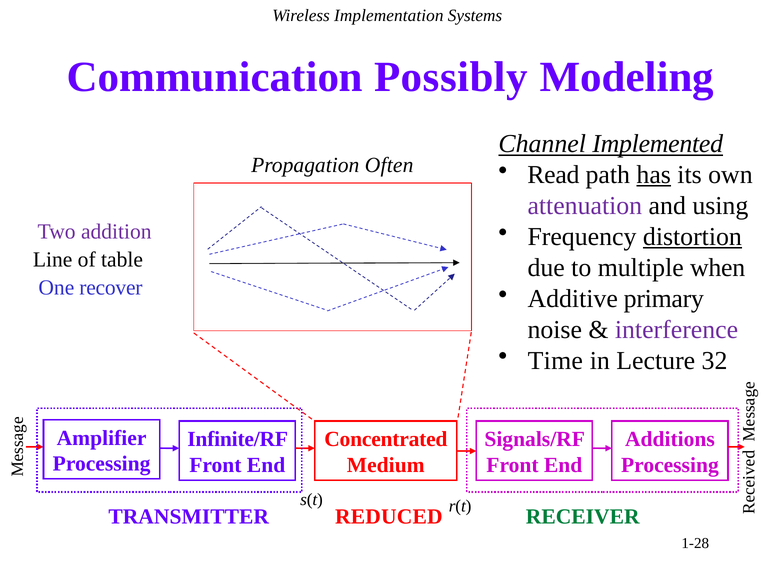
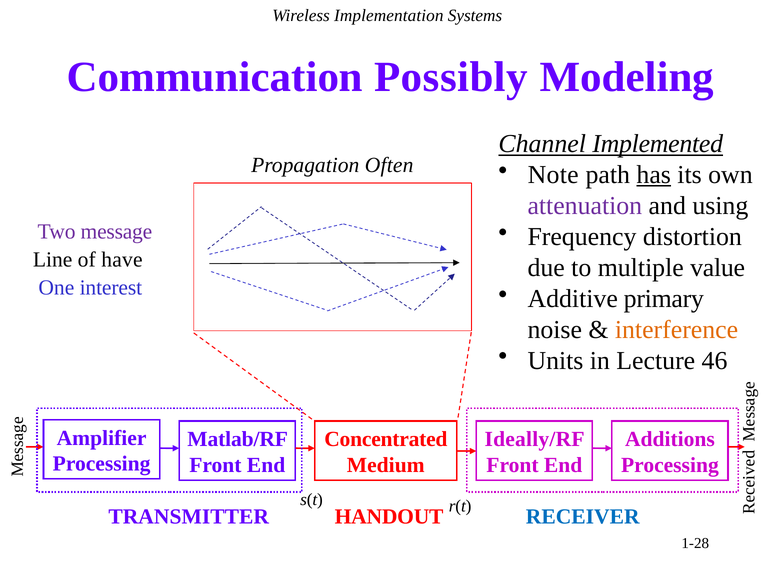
Read: Read -> Note
addition: addition -> message
distortion underline: present -> none
table: table -> have
when: when -> value
recover: recover -> interest
interference colour: purple -> orange
Time: Time -> Units
32: 32 -> 46
Infinite/RF: Infinite/RF -> Matlab/RF
Signals/RF: Signals/RF -> Ideally/RF
REDUCED: REDUCED -> HANDOUT
RECEIVER colour: green -> blue
